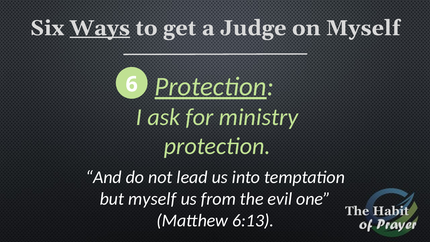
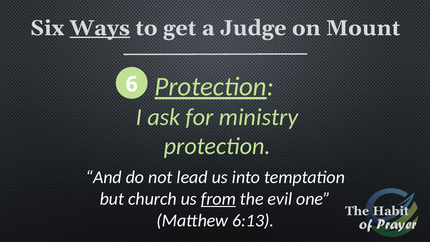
on Myself: Myself -> Mount
but myself: myself -> church
from underline: none -> present
